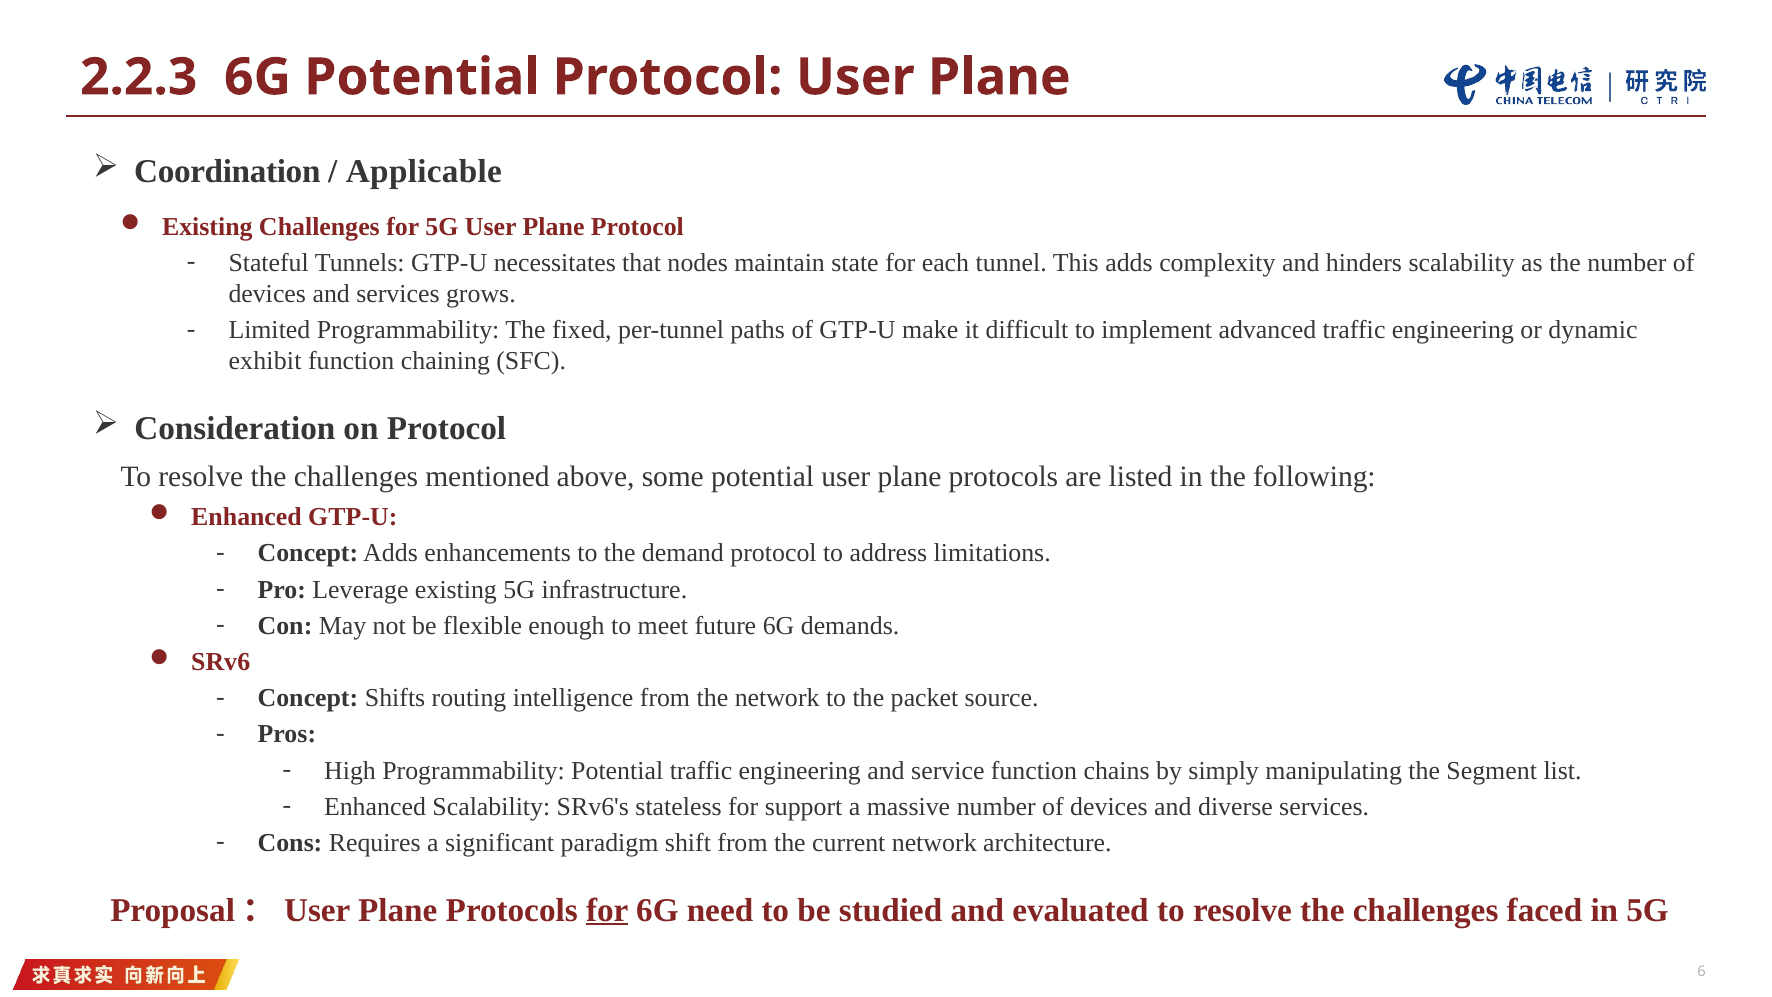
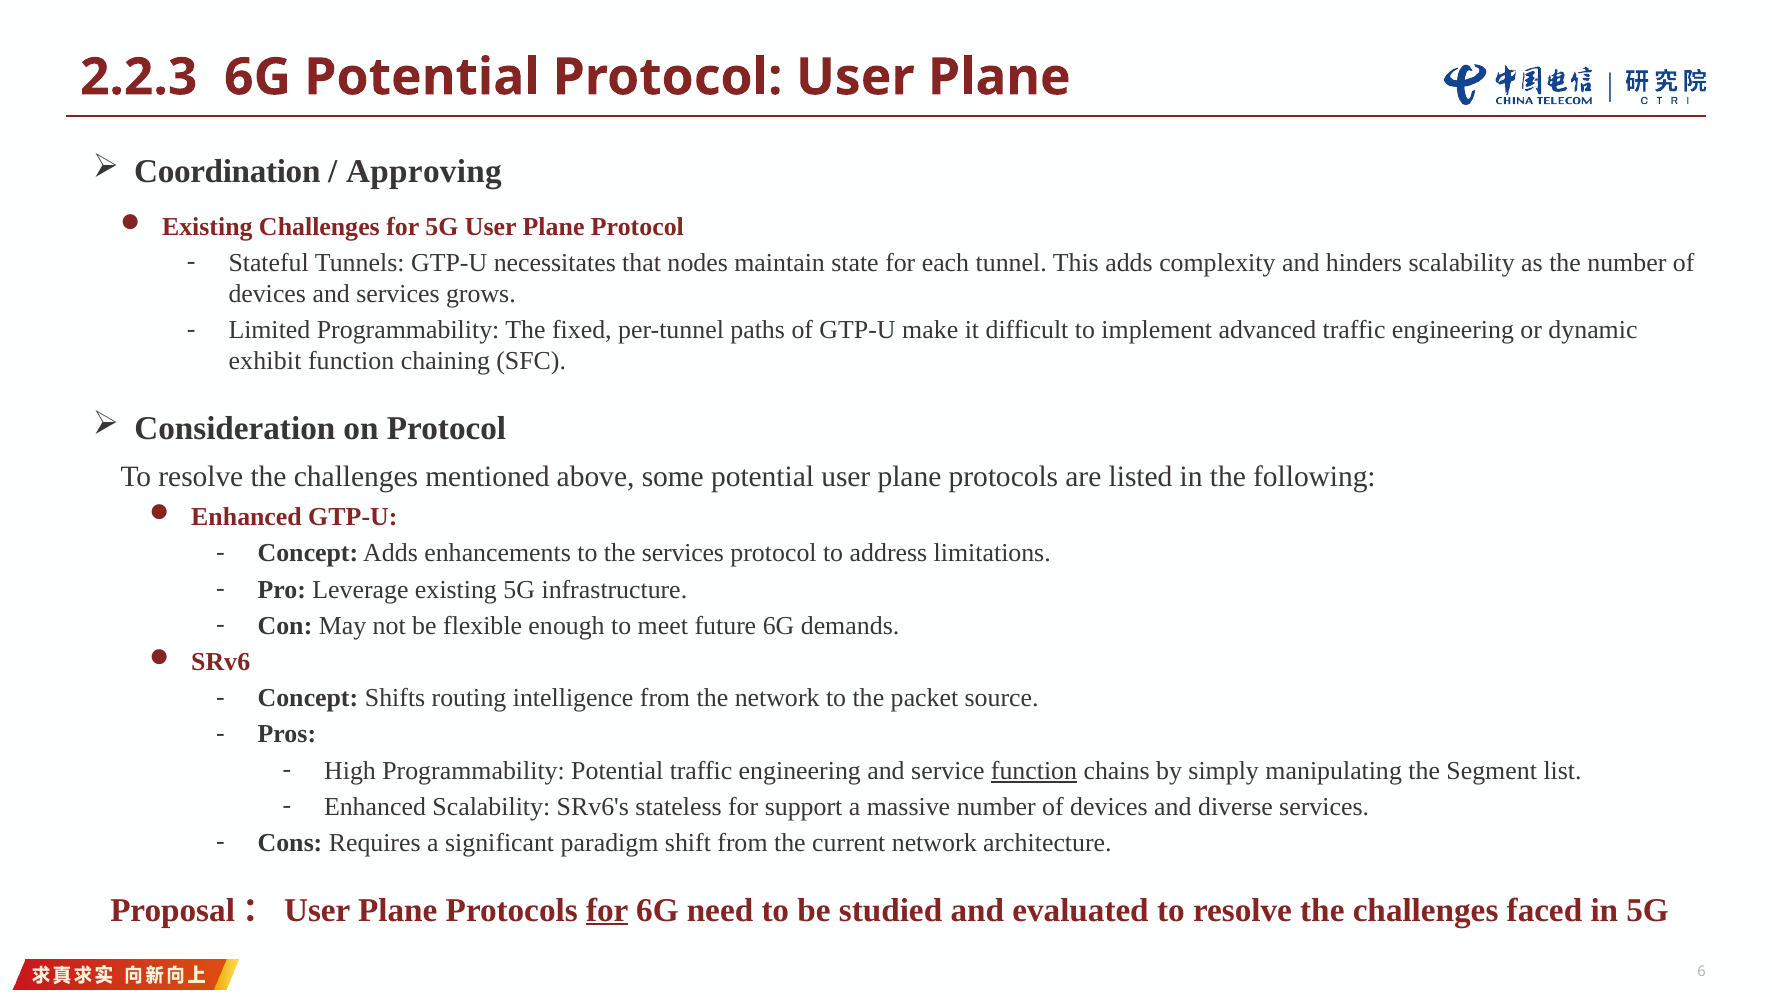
Applicable: Applicable -> Approving
the demand: demand -> services
function at (1034, 770) underline: none -> present
